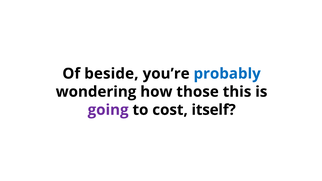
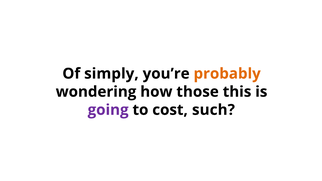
beside: beside -> simply
probably colour: blue -> orange
itself: itself -> such
